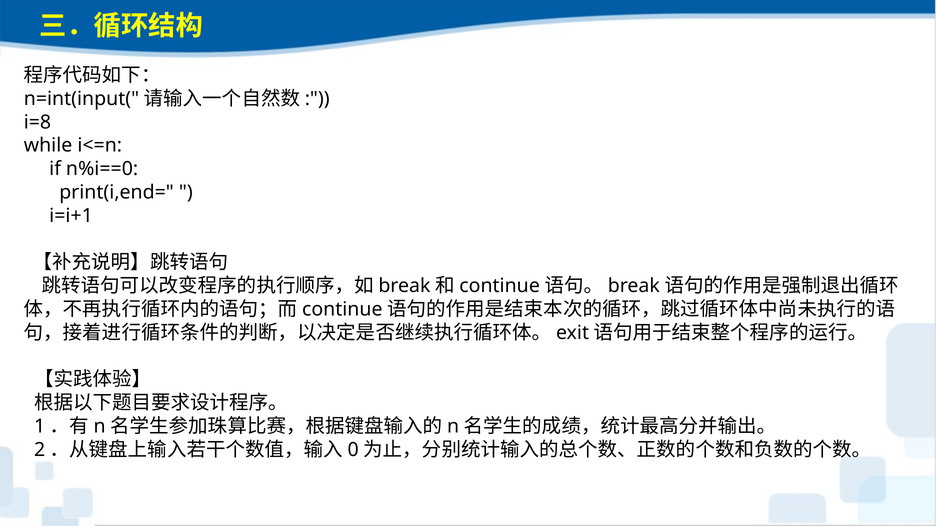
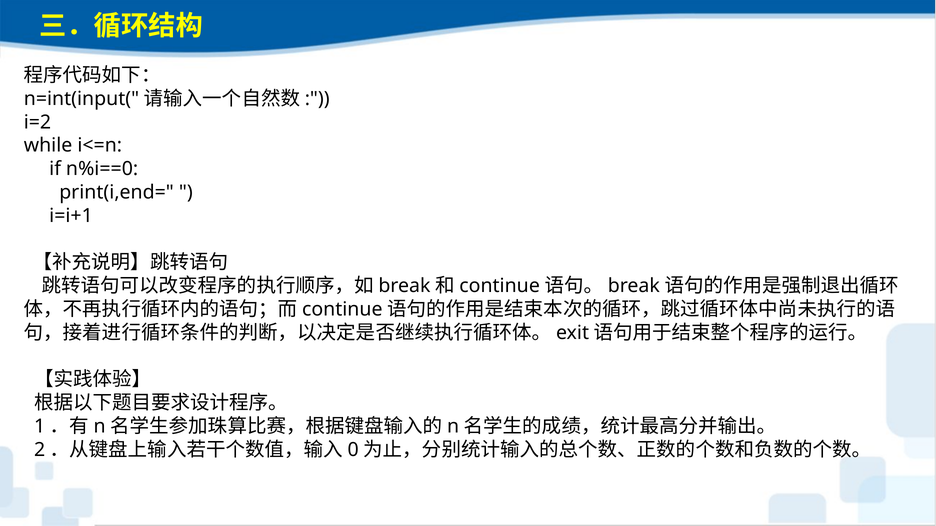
i=8: i=8 -> i=2
